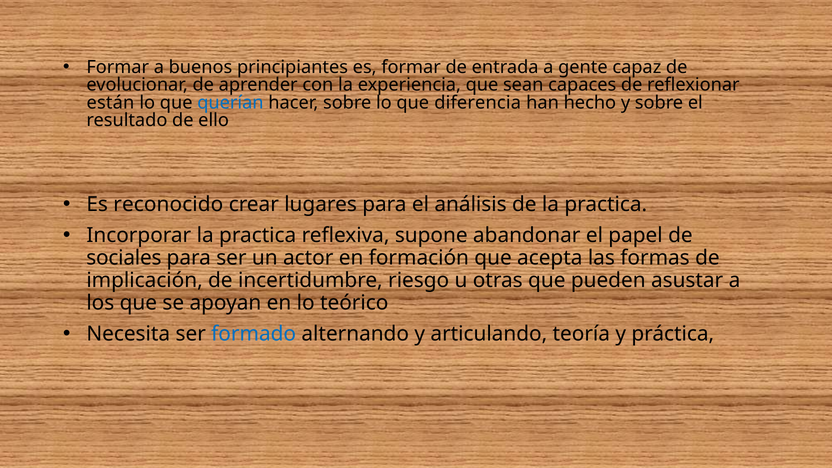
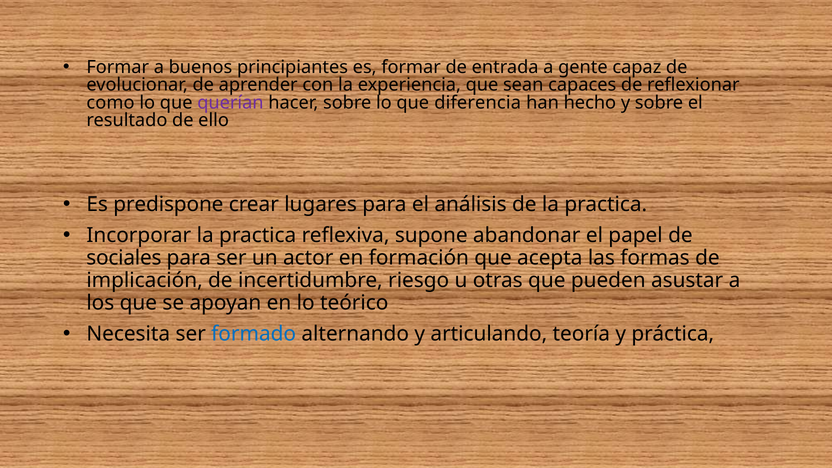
están: están -> como
querían colour: blue -> purple
reconocido: reconocido -> predispone
